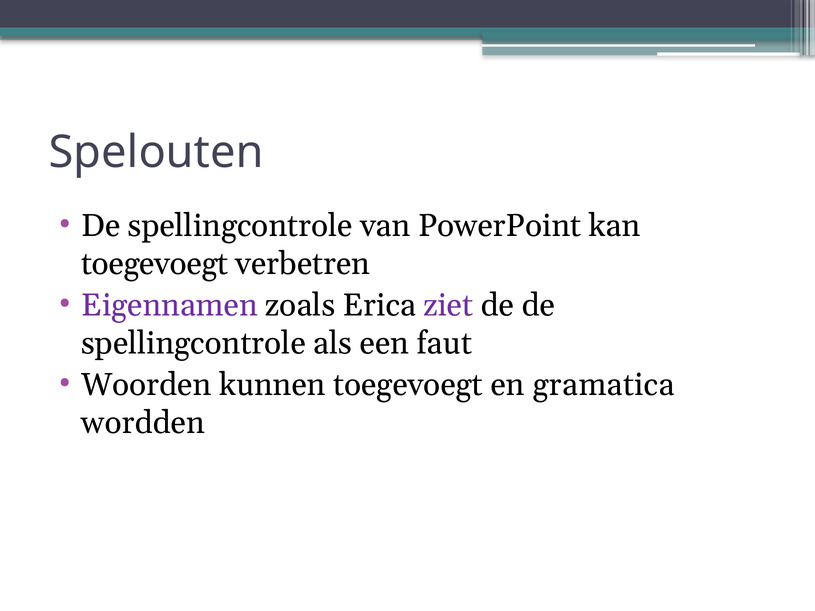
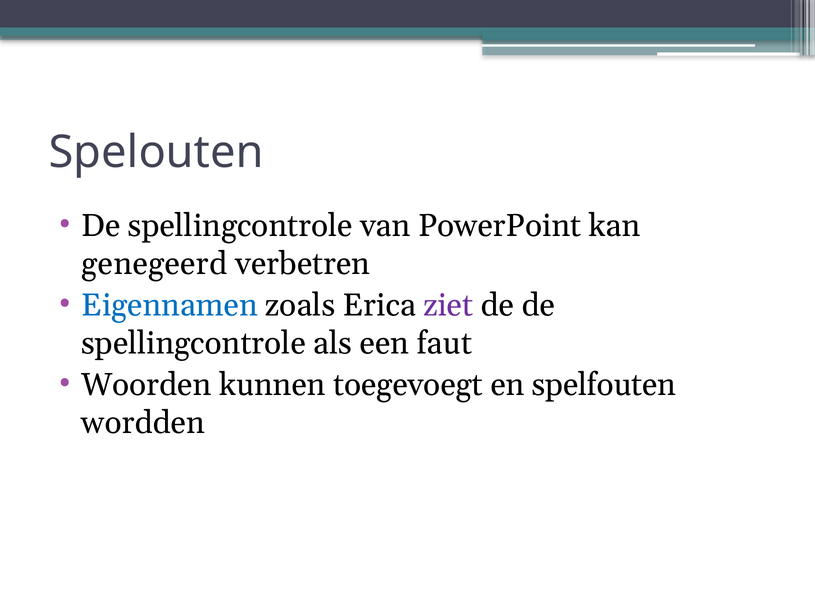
toegevoegt at (155, 264): toegevoegt -> genegeerd
Eigennamen colour: purple -> blue
gramatica: gramatica -> spelfouten
